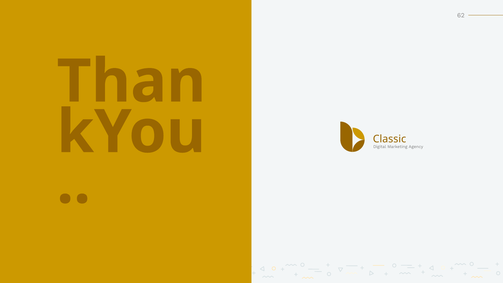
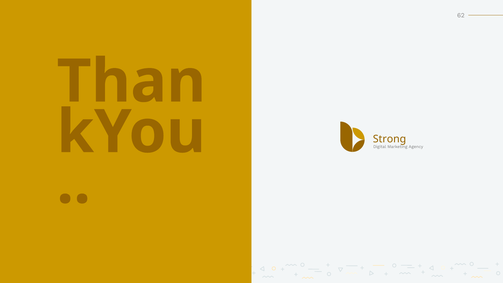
Classic: Classic -> Strong
